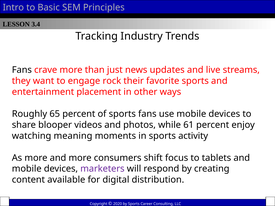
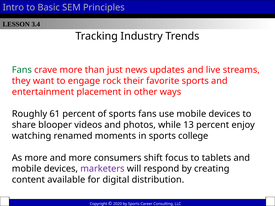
Fans at (22, 70) colour: black -> green
65: 65 -> 61
61: 61 -> 13
meaning: meaning -> renamed
activity: activity -> college
